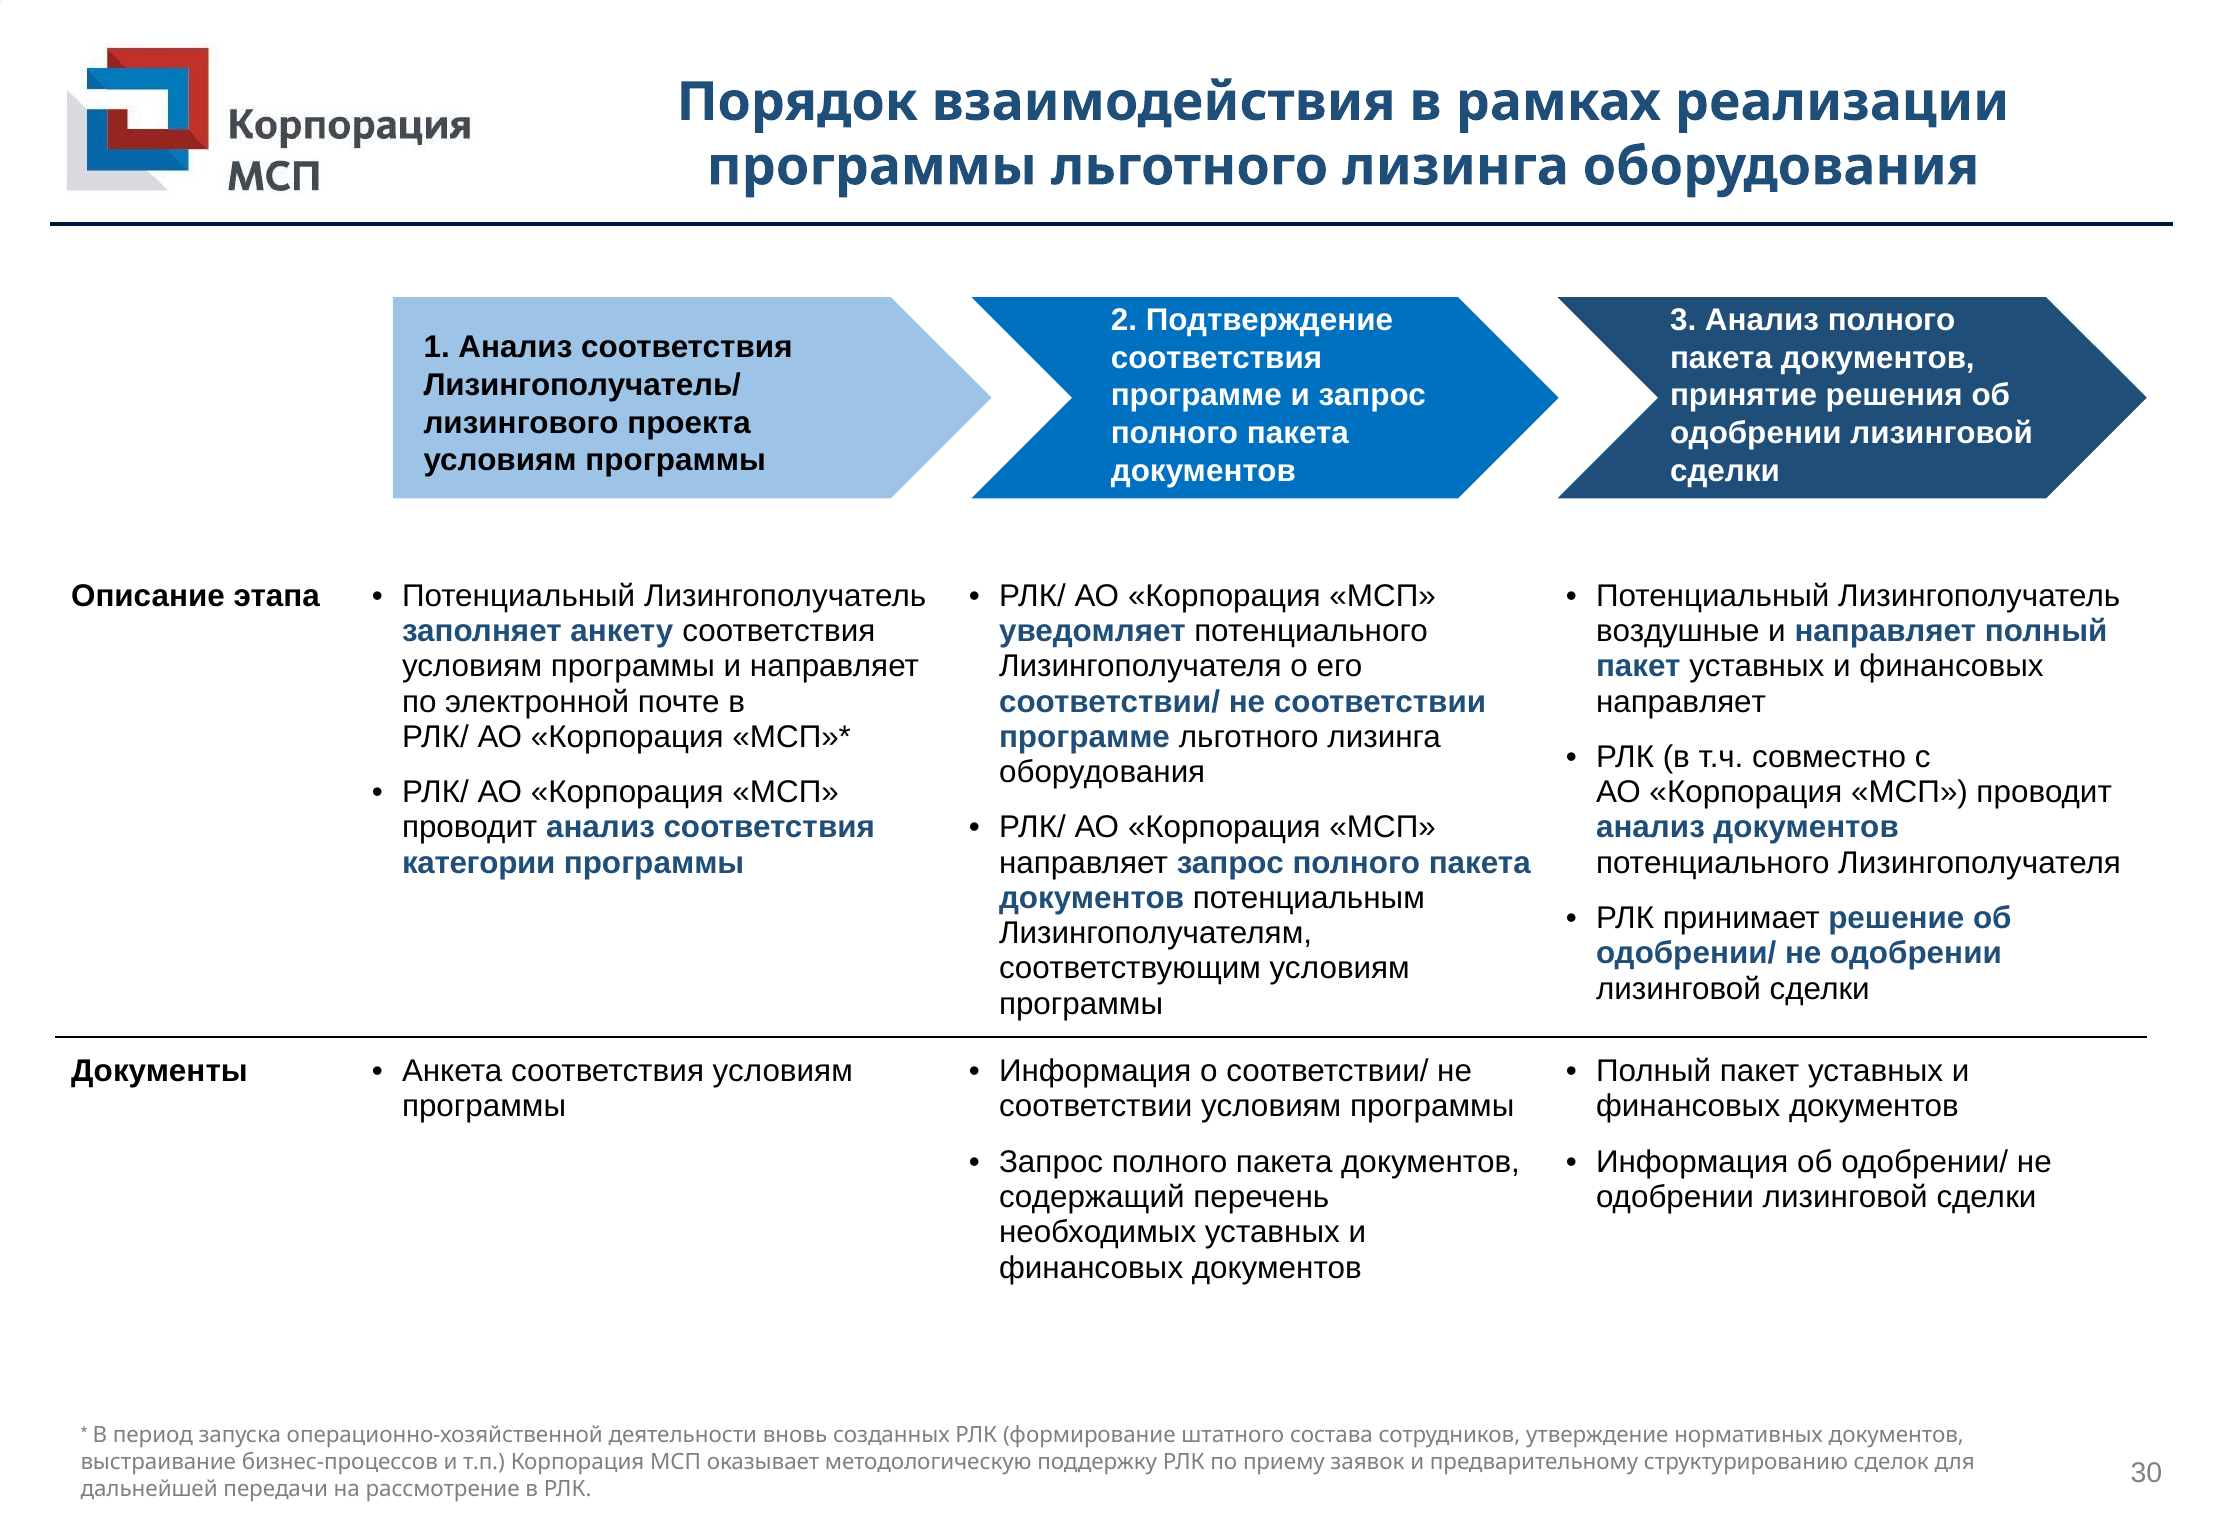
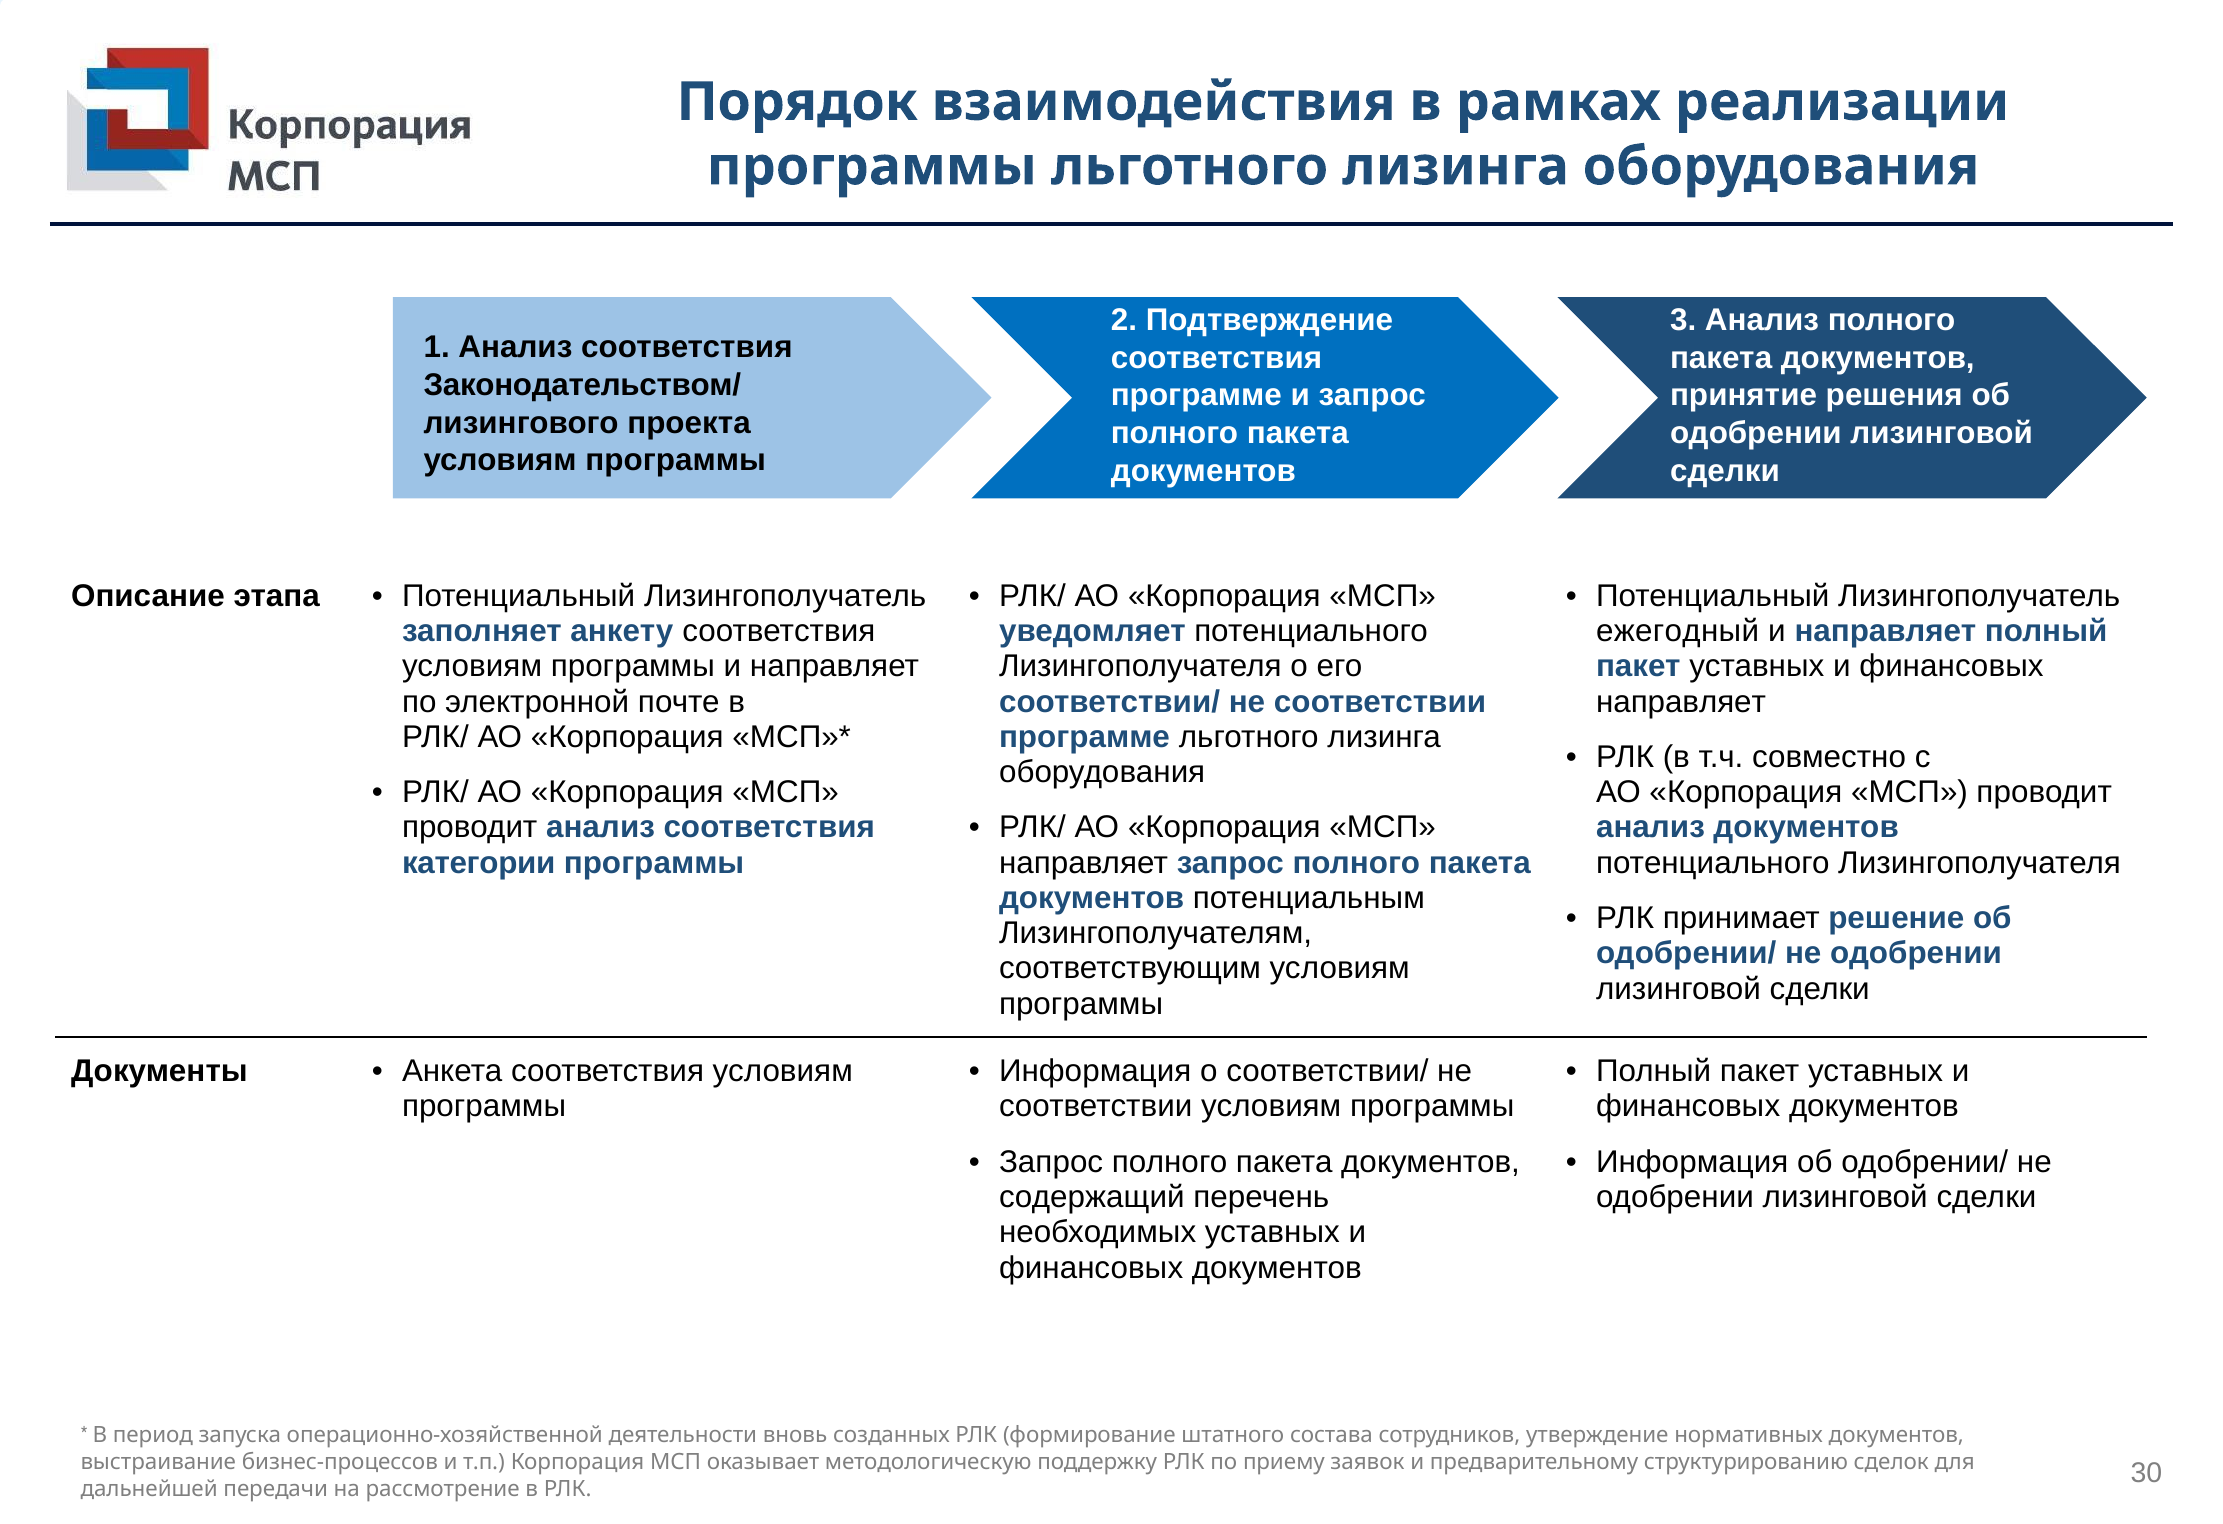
Лизингополучатель/: Лизингополучатель/ -> Законодательством/
воздушные: воздушные -> ежегодный
